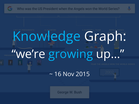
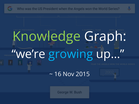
Knowledge colour: light blue -> light green
